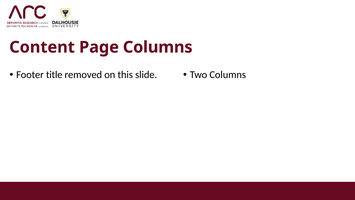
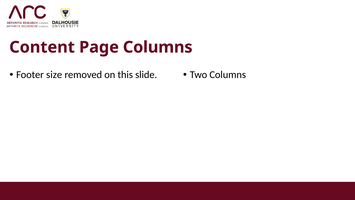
title: title -> size
